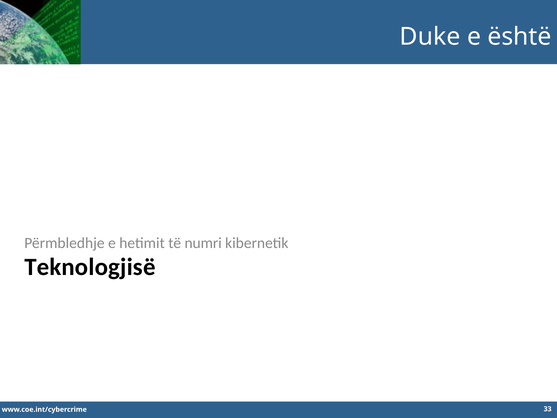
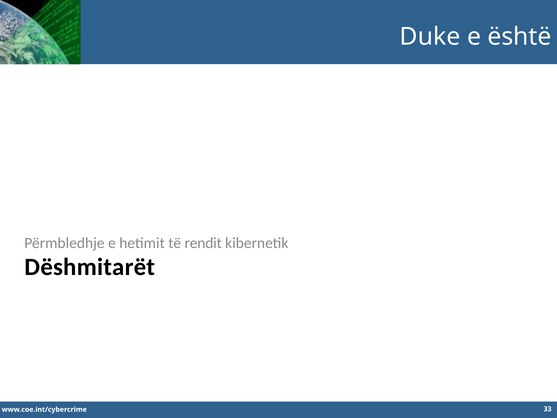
numri: numri -> rendit
Teknologjisë: Teknologjisë -> Dëshmitarët
